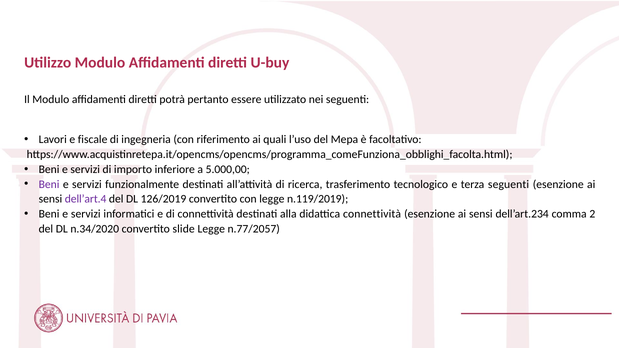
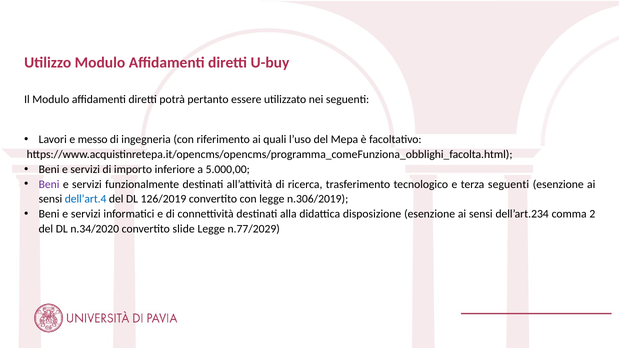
fiscale: fiscale -> messo
dell’art.4 colour: purple -> blue
n.119/2019: n.119/2019 -> n.306/2019
didattica connettività: connettività -> disposizione
n.77/2057: n.77/2057 -> n.77/2029
